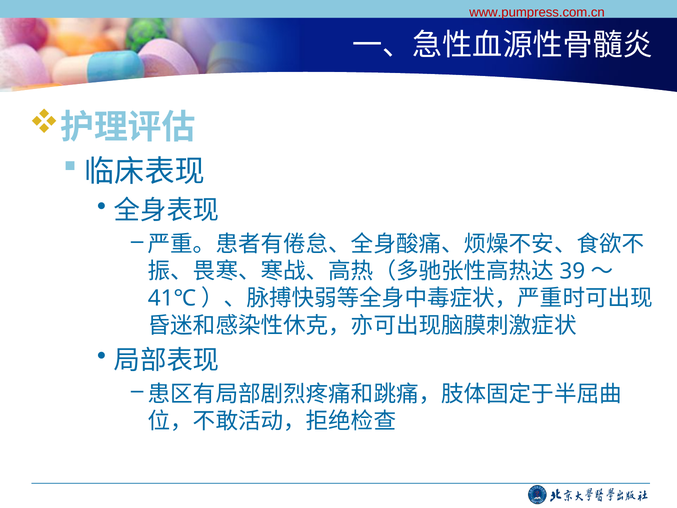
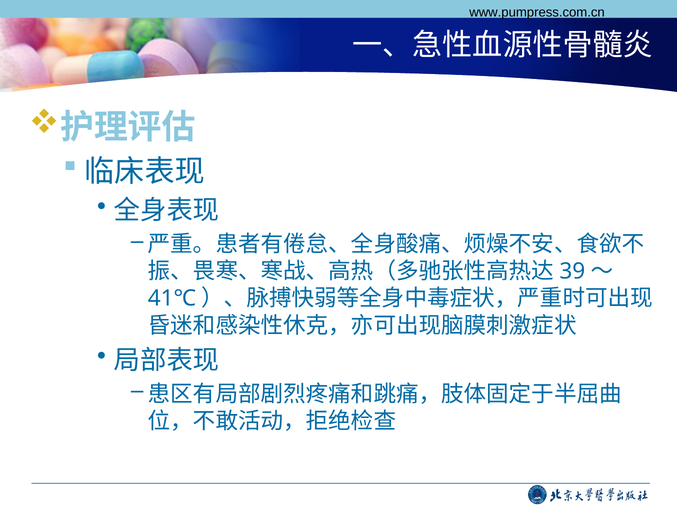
www.pumpress.com.cn colour: red -> black
